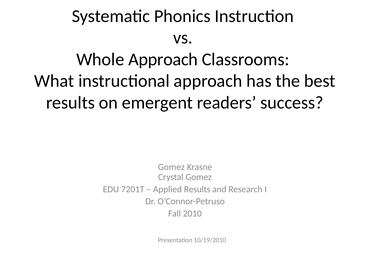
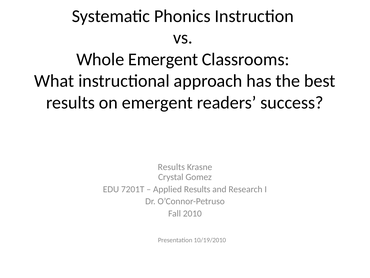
Whole Approach: Approach -> Emergent
Gomez at (171, 167): Gomez -> Results
